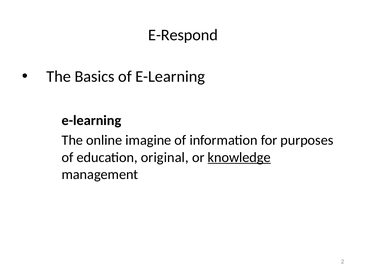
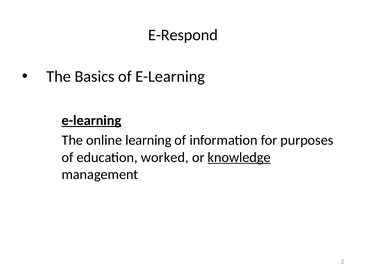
e-learning at (91, 121) underline: none -> present
imagine: imagine -> learning
original: original -> worked
